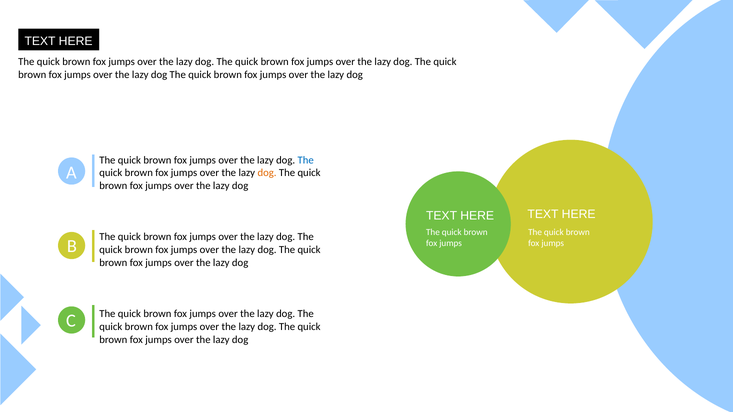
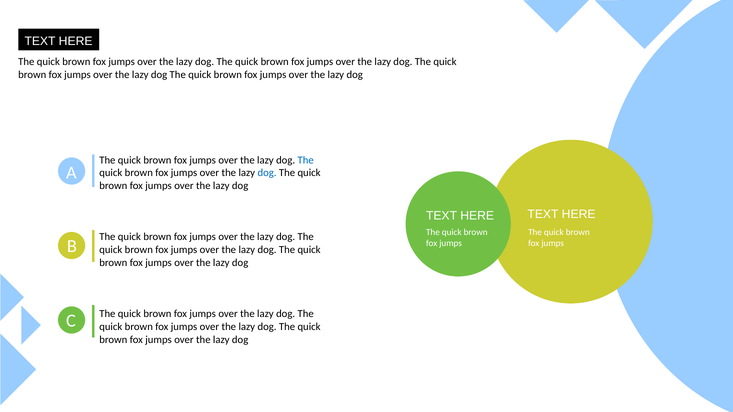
dog at (267, 173) colour: orange -> blue
